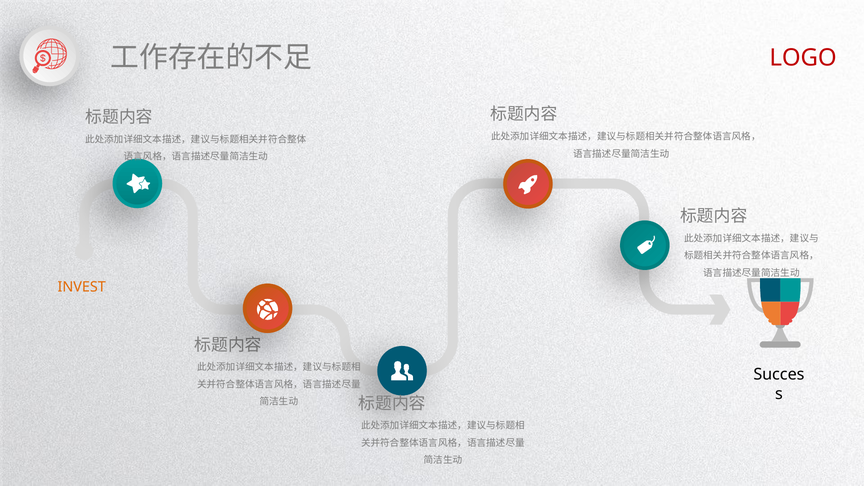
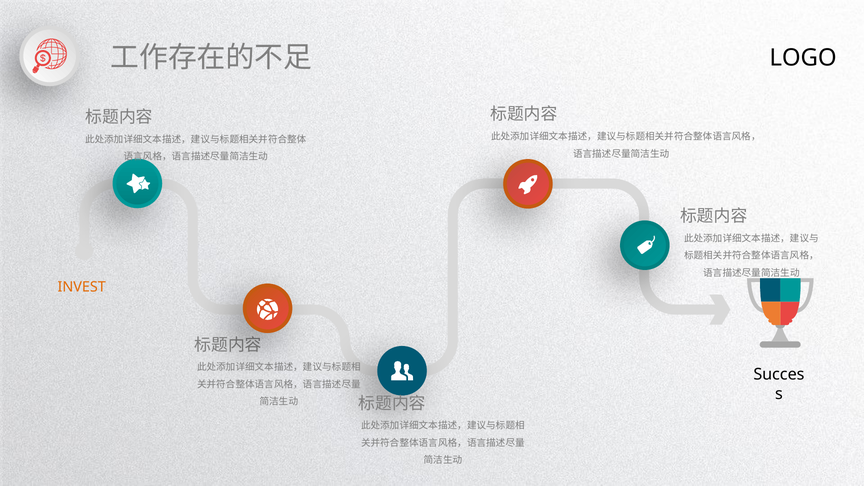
LOGO colour: red -> black
